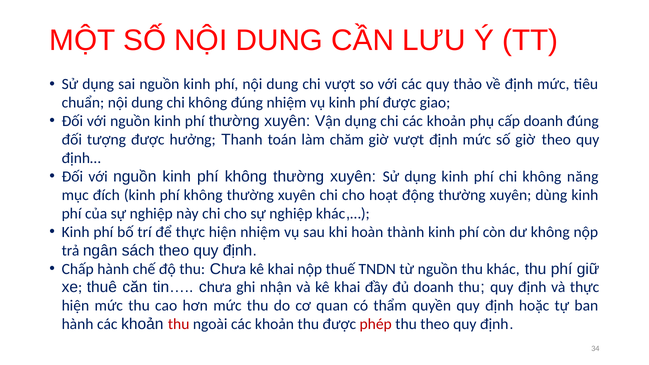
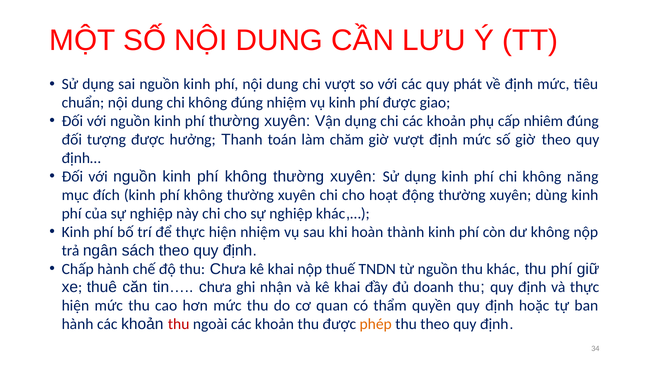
thảo: thảo -> phát
cấp doanh: doanh -> nhiêm
phép colour: red -> orange
